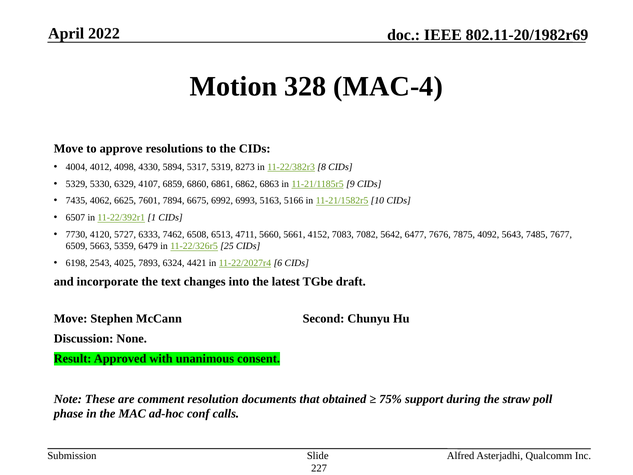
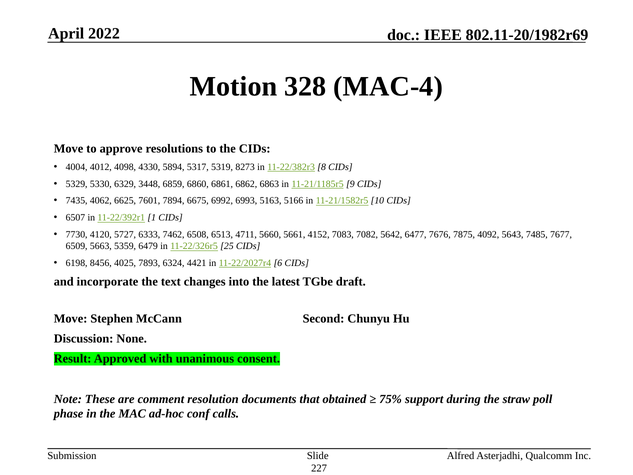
4107: 4107 -> 3448
2543: 2543 -> 8456
